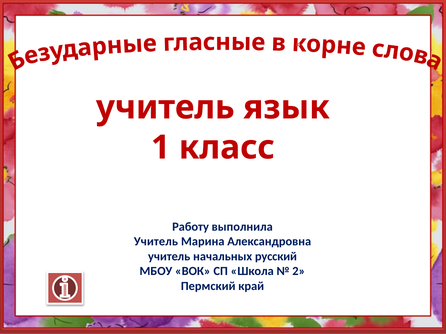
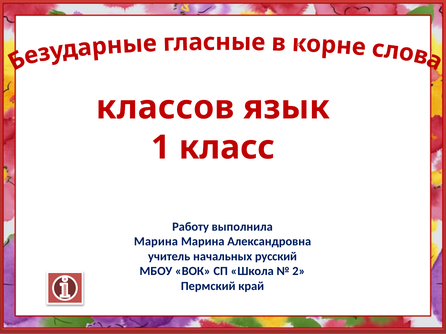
учитель at (165, 108): учитель -> классов
Учитель at (156, 242): Учитель -> Марина
